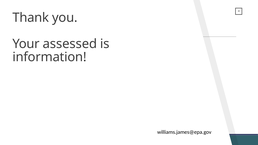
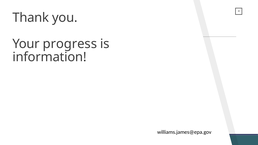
assessed: assessed -> progress
